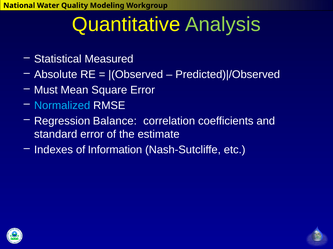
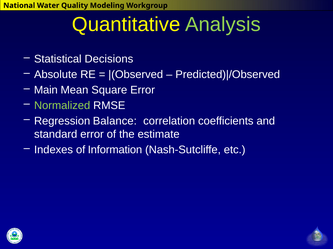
Measured: Measured -> Decisions
Must: Must -> Main
Normalized colour: light blue -> light green
